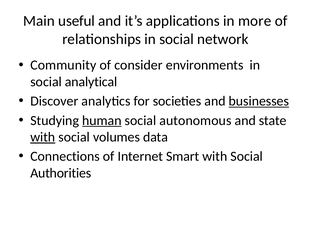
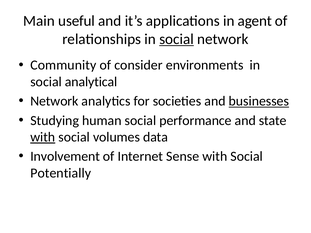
more: more -> agent
social at (177, 39) underline: none -> present
Discover at (54, 101): Discover -> Network
human underline: present -> none
autonomous: autonomous -> performance
Connections: Connections -> Involvement
Smart: Smart -> Sense
Authorities: Authorities -> Potentially
